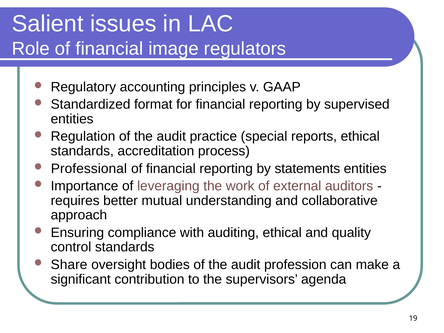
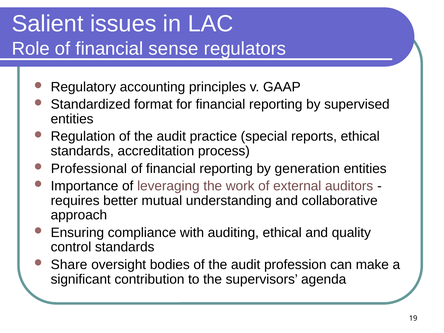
image: image -> sense
statements: statements -> generation
